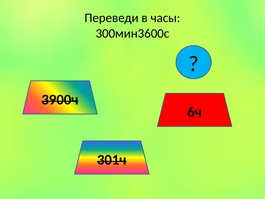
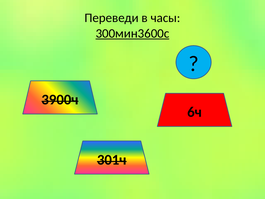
300мин3600с underline: none -> present
